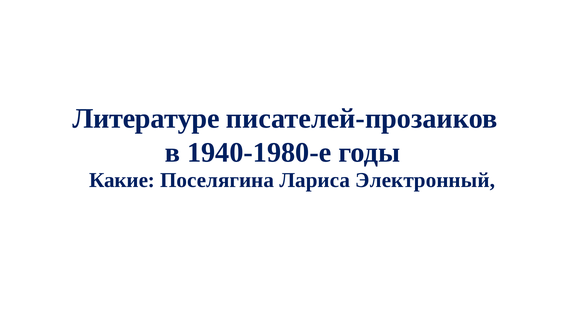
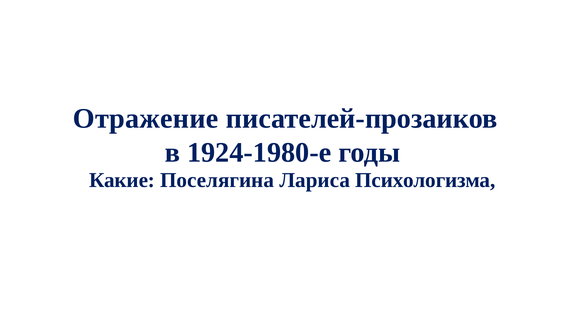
Литературе: Литературе -> Отражение
1940-1980-е: 1940-1980-е -> 1924-1980-е
Электронный: Электронный -> Психологизма
